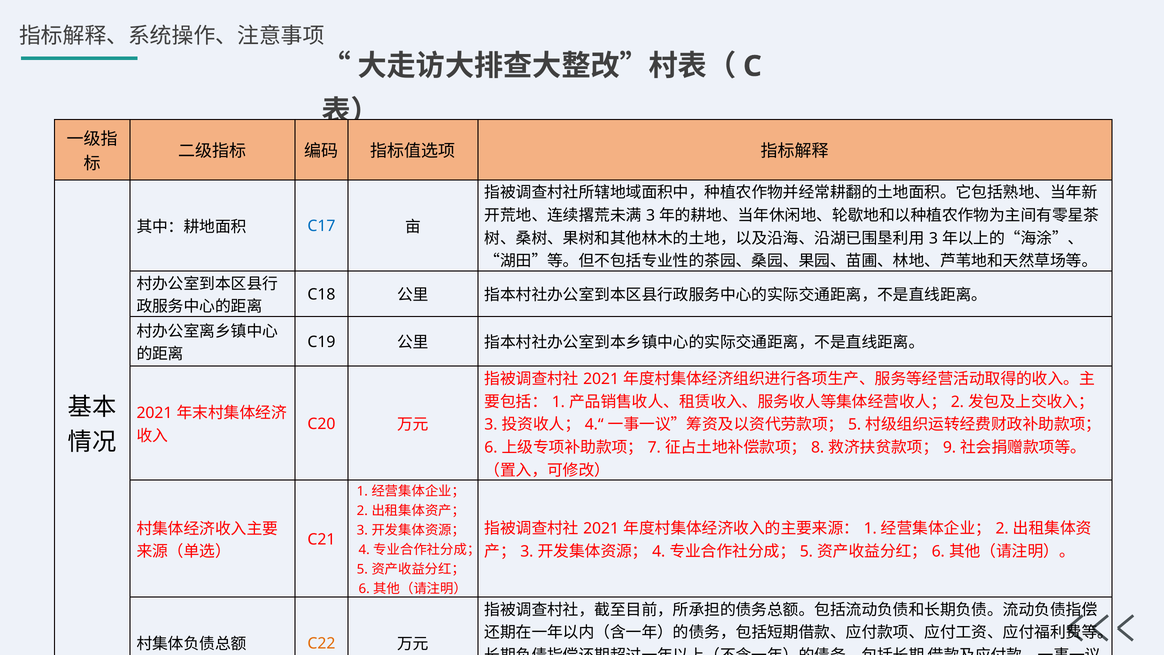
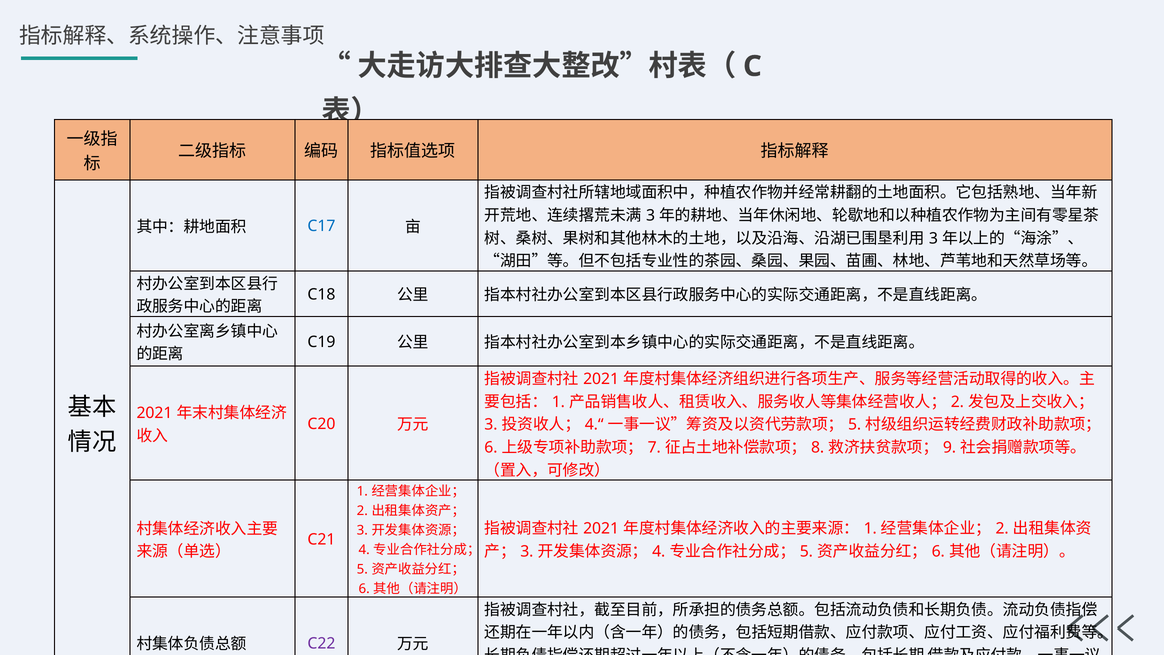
C22 colour: orange -> purple
